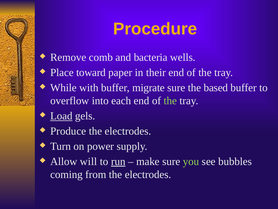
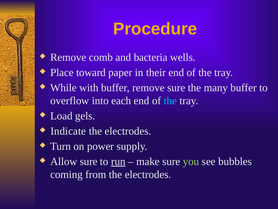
buffer migrate: migrate -> remove
based: based -> many
the at (170, 101) colour: light green -> light blue
Load underline: present -> none
Produce: Produce -> Indicate
Allow will: will -> sure
